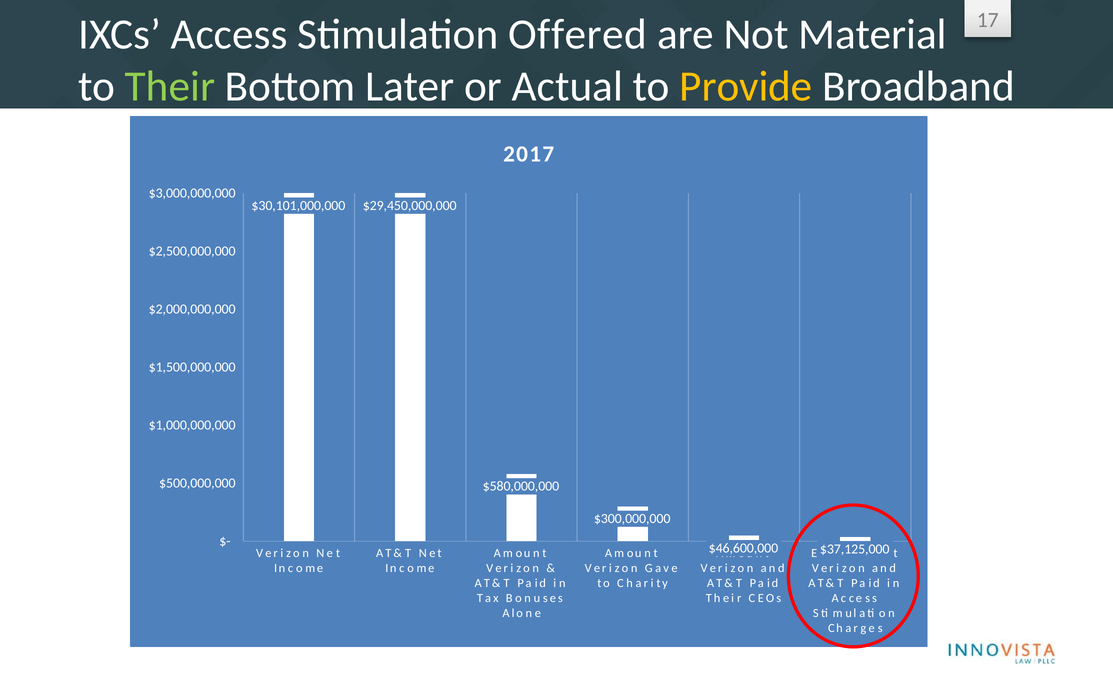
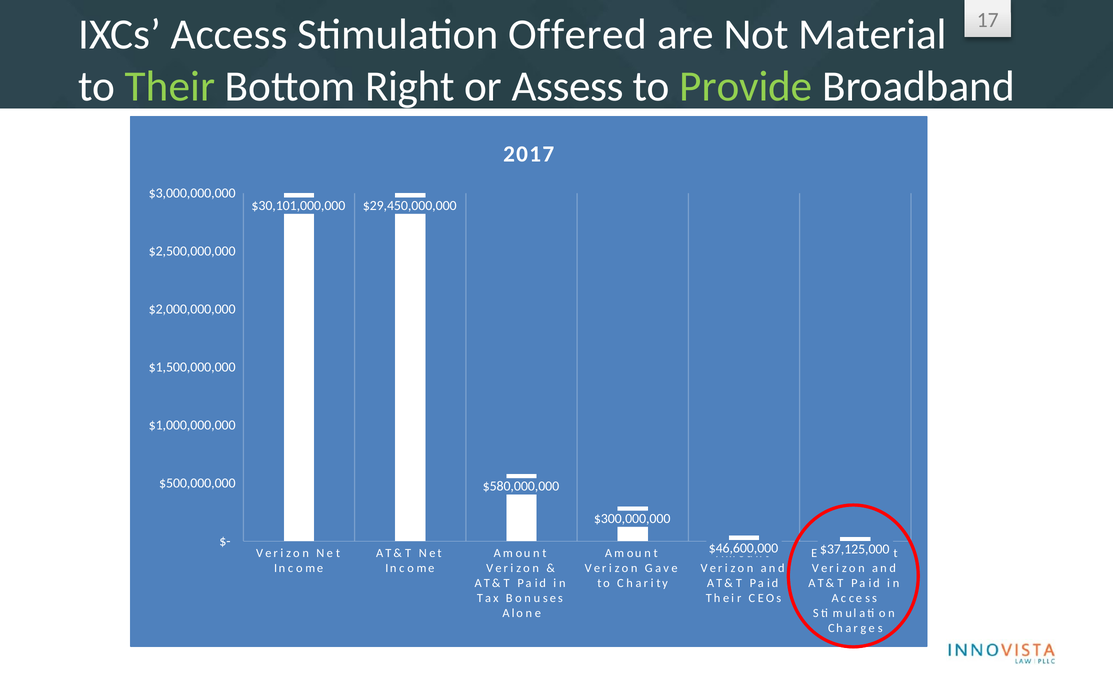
Later: Later -> Right
Actual: Actual -> Assess
Provide colour: yellow -> light green
